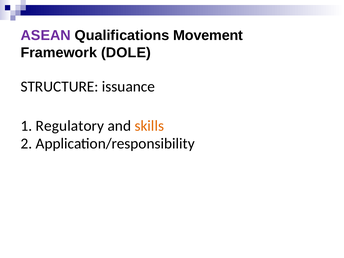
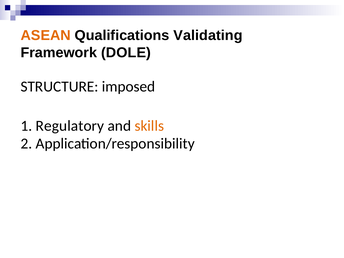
ASEAN colour: purple -> orange
Movement: Movement -> Validating
issuance: issuance -> imposed
